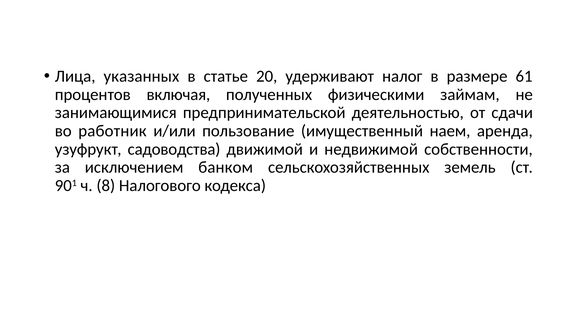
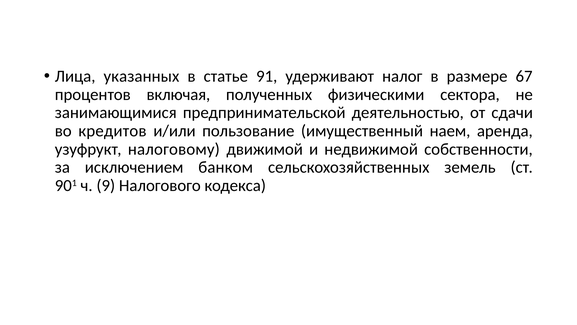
20: 20 -> 91
61: 61 -> 67
займам: займам -> сектора
работник: работник -> кредитов
садоводства: садоводства -> налоговому
8: 8 -> 9
